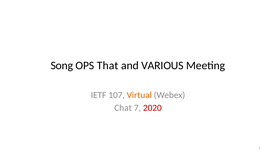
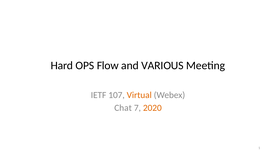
Song: Song -> Hard
That: That -> Flow
2020 colour: red -> orange
